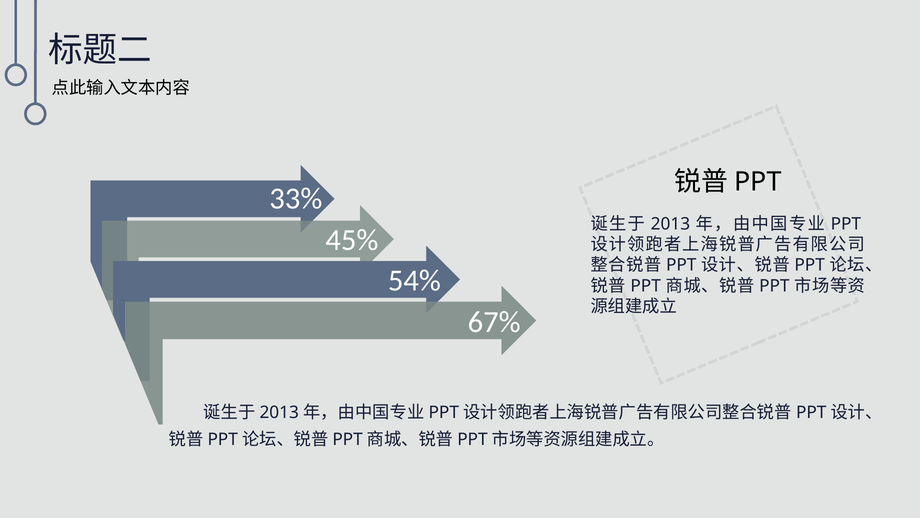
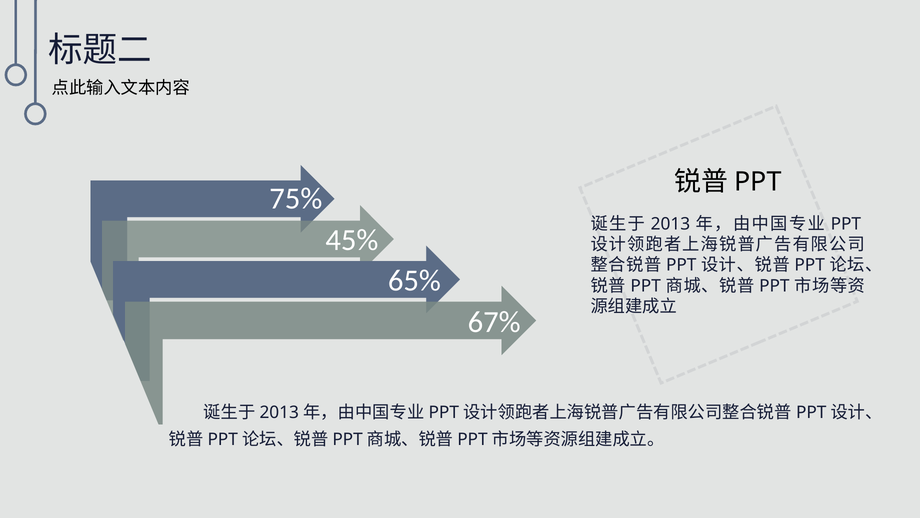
33%: 33% -> 75%
54%: 54% -> 65%
